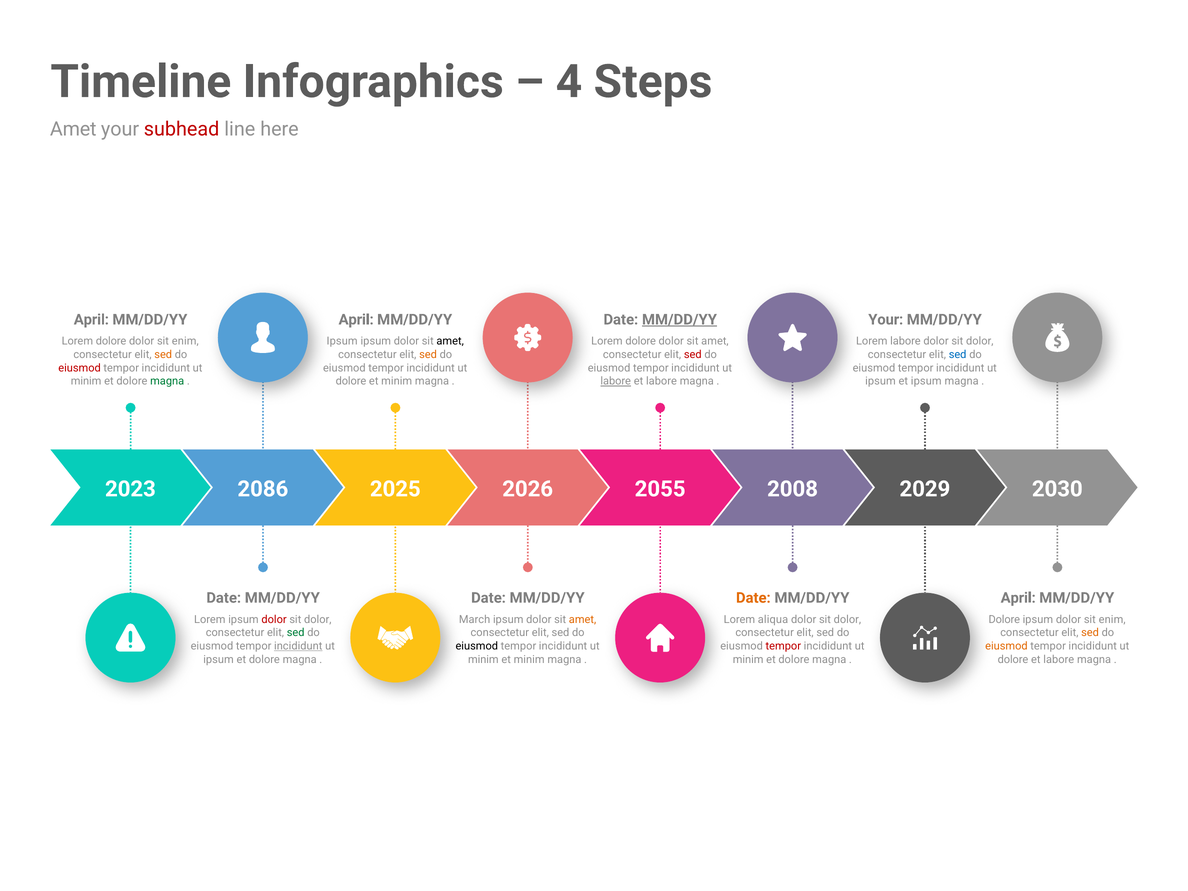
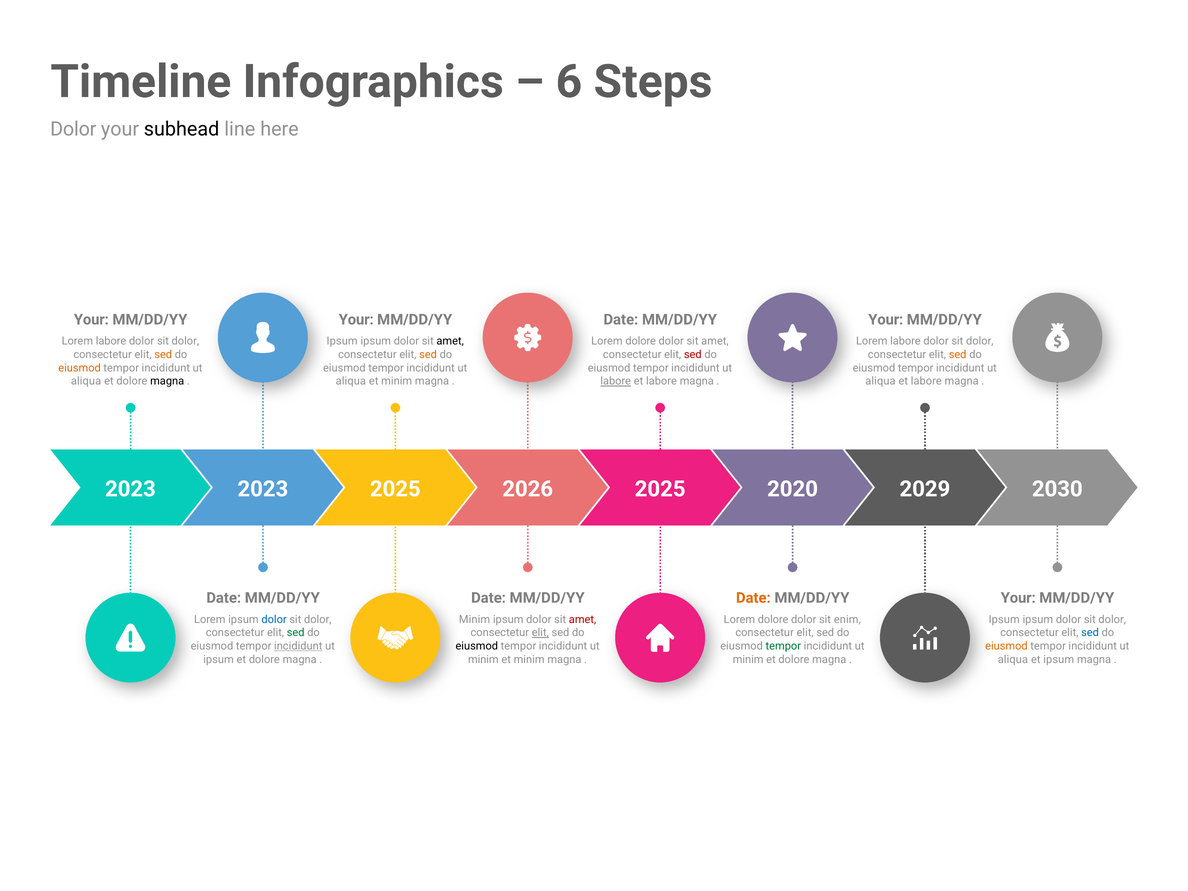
4: 4 -> 6
Amet at (73, 129): Amet -> Dolor
subhead colour: red -> black
April at (91, 320): April -> Your
April at (356, 320): April -> Your
MM/DD/YY at (679, 320) underline: present -> none
dolore at (111, 341): dolore -> labore
enim at (185, 341): enim -> dolor
sed at (958, 354) colour: blue -> orange
eiusmod at (80, 368) colour: red -> orange
minim at (86, 381): minim -> aliqua
magna at (167, 381) colour: green -> black
dolore at (351, 381): dolore -> aliqua
ipsum at (880, 381): ipsum -> aliqua
ipsum at (926, 381): ipsum -> labore
2023 2086: 2086 -> 2023
2055 at (660, 489): 2055 -> 2025
2008: 2008 -> 2020
April at (1018, 598): April -> Your
dolor at (274, 619) colour: red -> blue
March at (475, 619): March -> Minim
amet at (583, 619) colour: orange -> red
aliqua at (773, 619): aliqua -> dolore
dolor at (847, 619): dolor -> enim
Dolore at (1004, 619): Dolore -> Ipsum
enim at (1112, 619): enim -> dolor
elit at (540, 633) underline: none -> present
sed at (1090, 633) colour: orange -> blue
tempor at (783, 646) colour: red -> green
dolore at (1013, 660): dolore -> aliqua
labore at (1059, 660): labore -> ipsum
